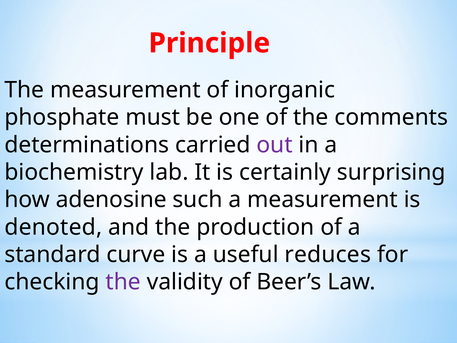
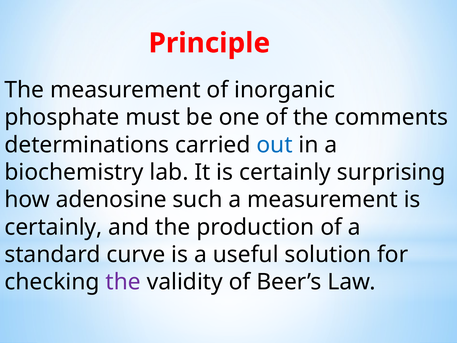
out colour: purple -> blue
denoted at (53, 227): denoted -> certainly
reduces: reduces -> solution
